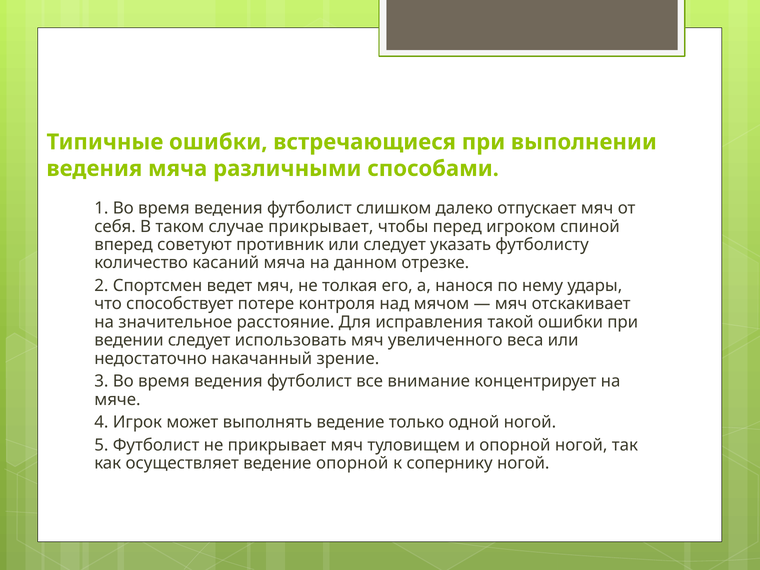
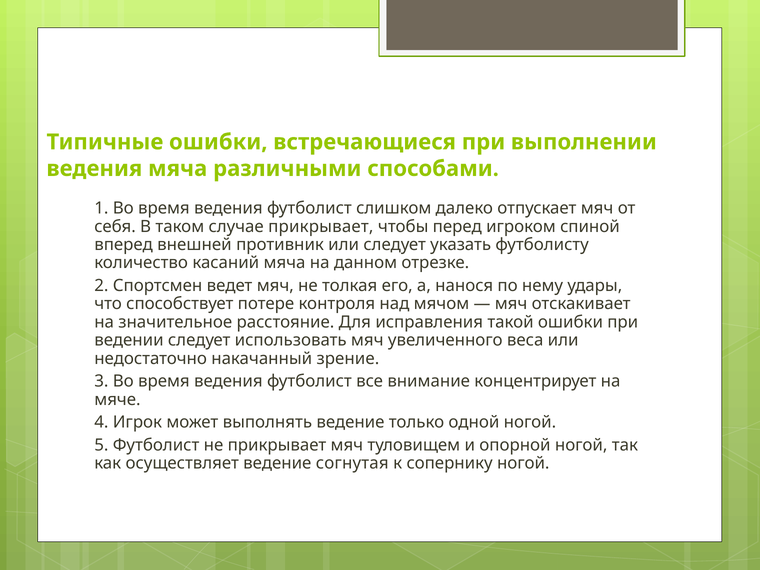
советуют: советуют -> внешней
ведение опорной: опорной -> согнутая
